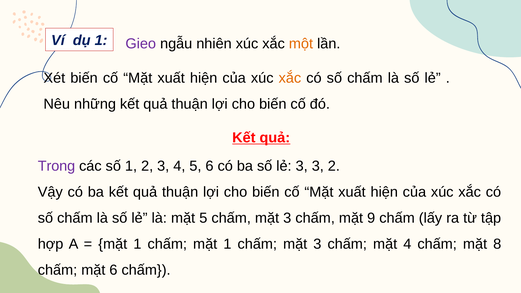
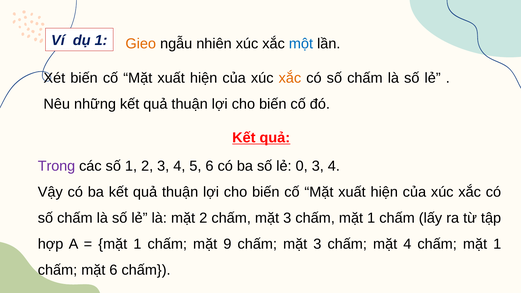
Gieo colour: purple -> orange
một colour: orange -> blue
lẻ 3: 3 -> 0
2 at (334, 166): 2 -> 4
mặt 5: 5 -> 2
3 chấm mặt 9: 9 -> 1
chấm mặt 1: 1 -> 9
4 chấm mặt 8: 8 -> 1
